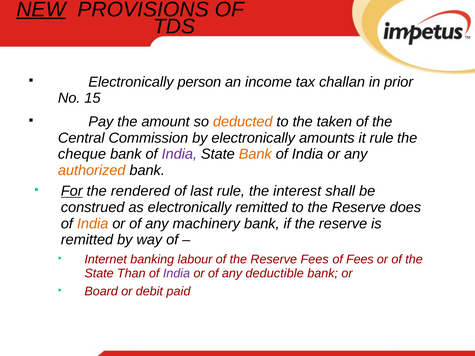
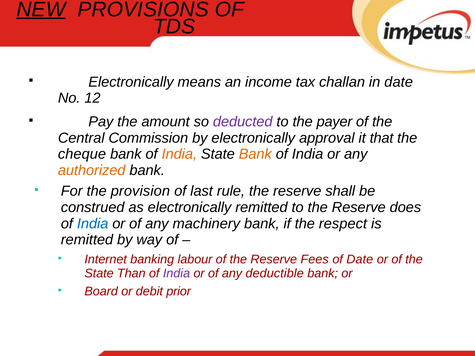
person: person -> means
in prior: prior -> date
15: 15 -> 12
deducted colour: orange -> purple
taken: taken -> payer
amounts: amounts -> approval
it rule: rule -> that
India at (179, 154) colour: purple -> orange
For underline: present -> none
rendered: rendered -> provision
rule the interest: interest -> reserve
India at (93, 224) colour: orange -> blue
if the reserve: reserve -> respect
of Fees: Fees -> Date
paid: paid -> prior
